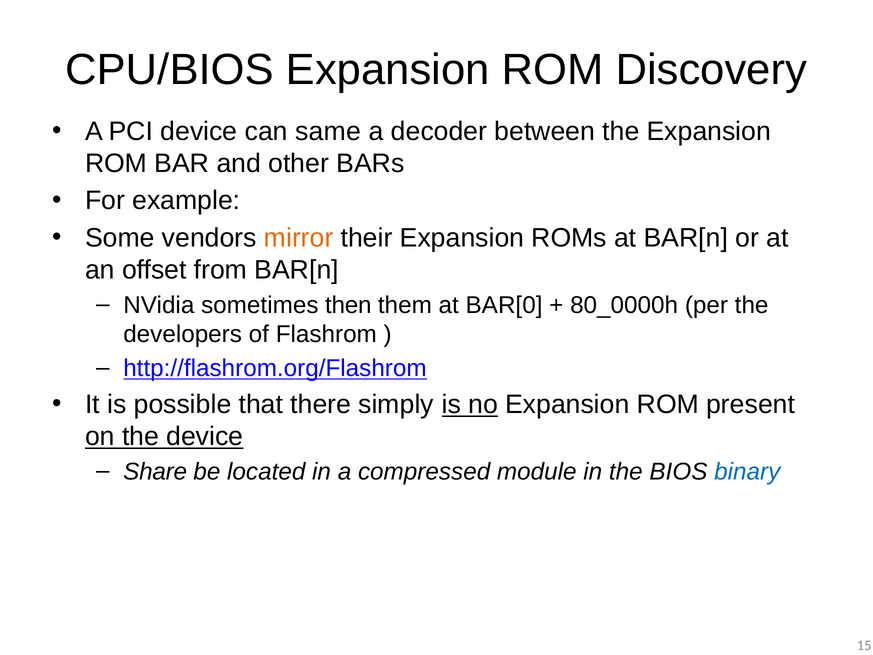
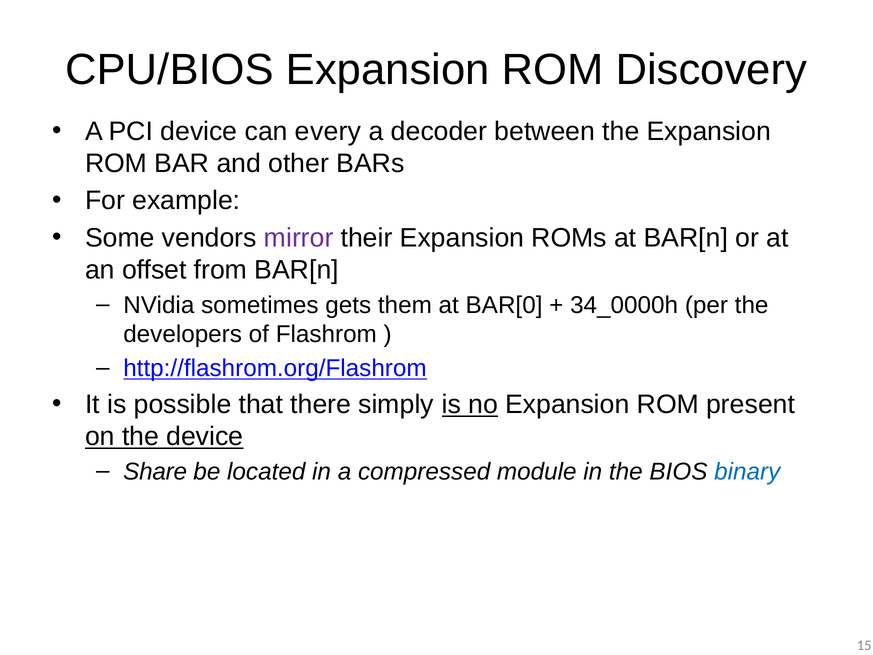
same: same -> every
mirror colour: orange -> purple
then: then -> gets
80_0000h: 80_0000h -> 34_0000h
